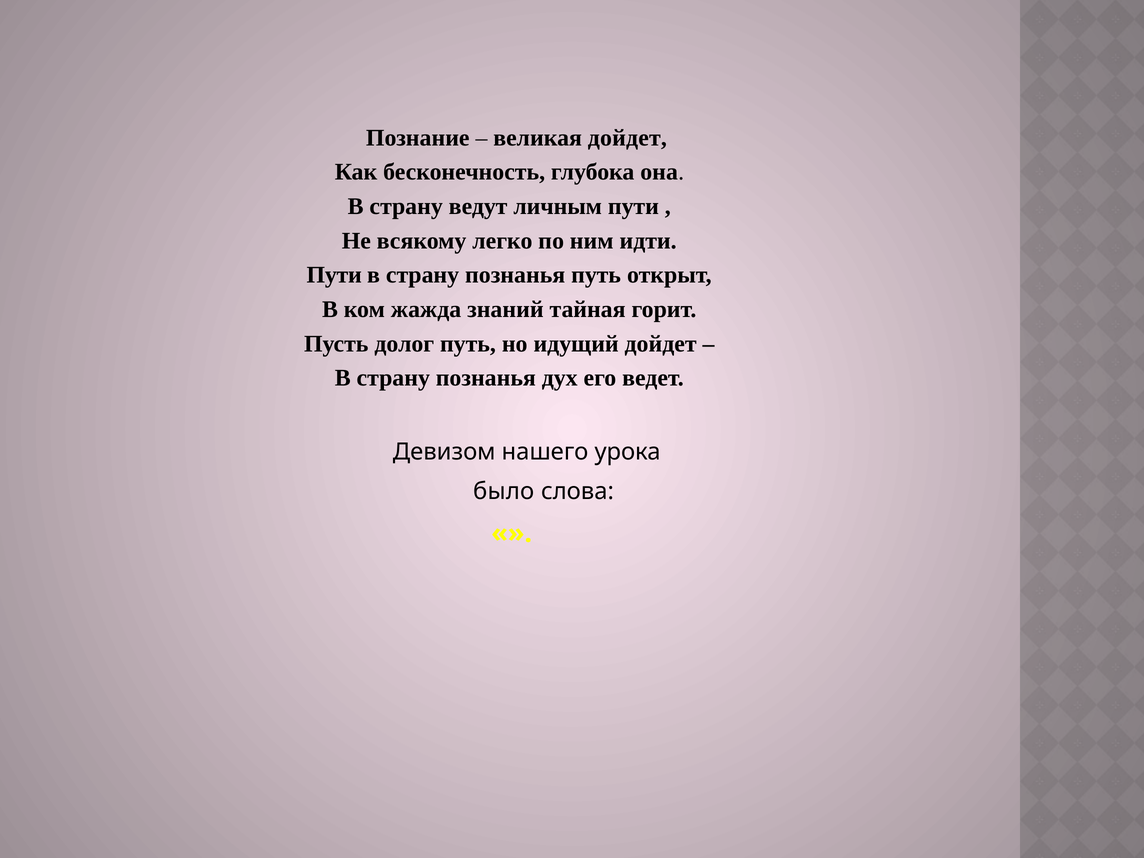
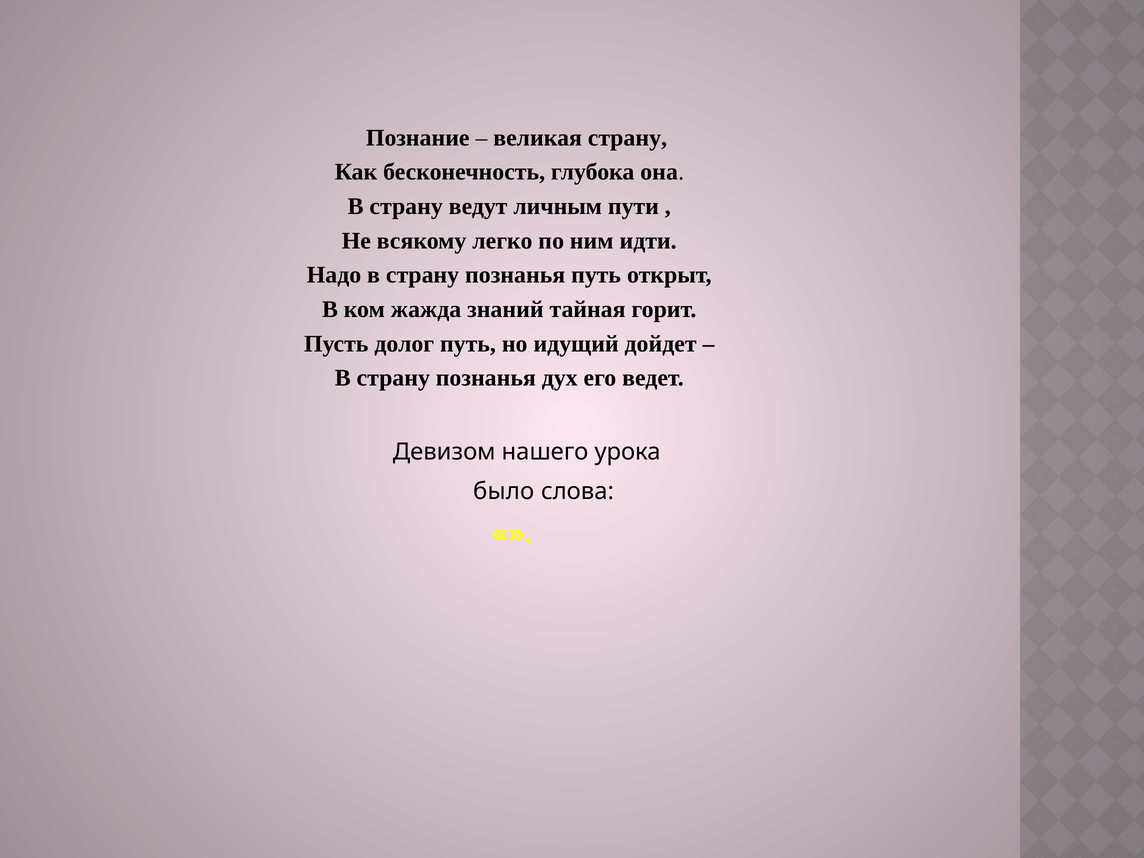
великая дойдет: дойдет -> страну
Пути at (334, 275): Пути -> Надо
